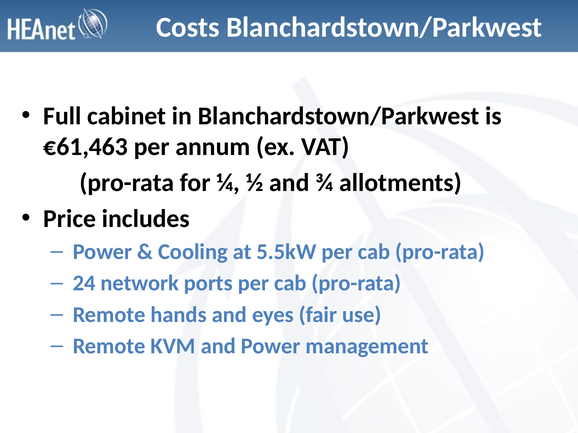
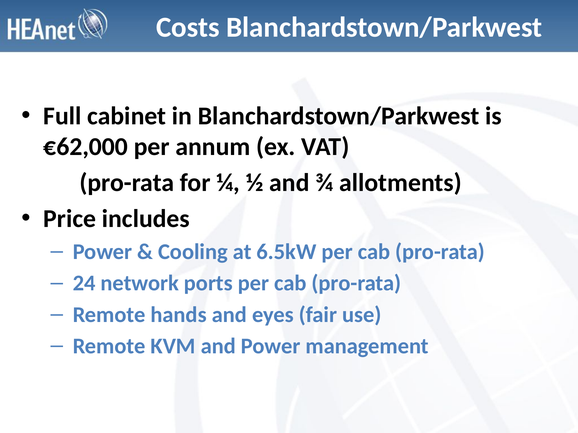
€61,463: €61,463 -> €62,000
5.5kW: 5.5kW -> 6.5kW
